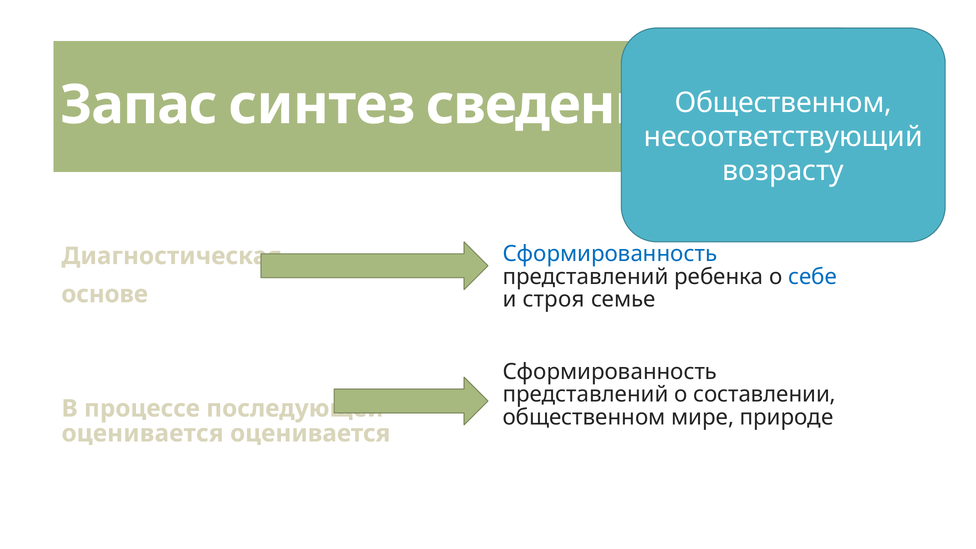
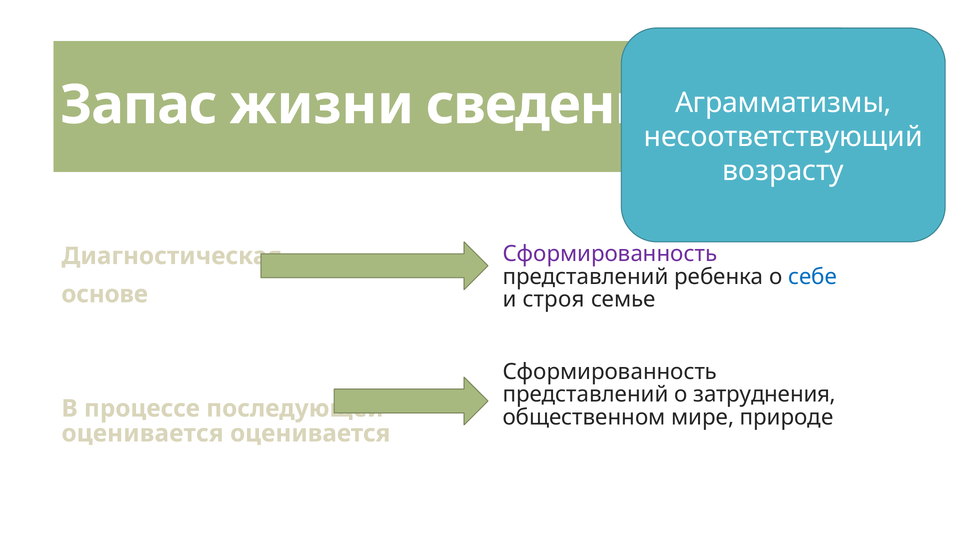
Общественном at (783, 103): Общественном -> Аграмматизмы
синтез: синтез -> жизни
Сформированность at (610, 254) colour: blue -> purple
составлении: составлении -> затруднения
